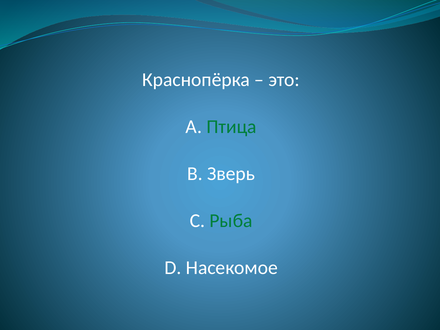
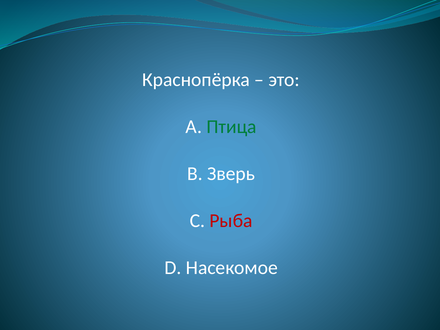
Рыба colour: green -> red
